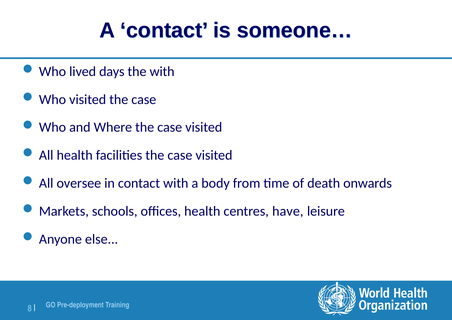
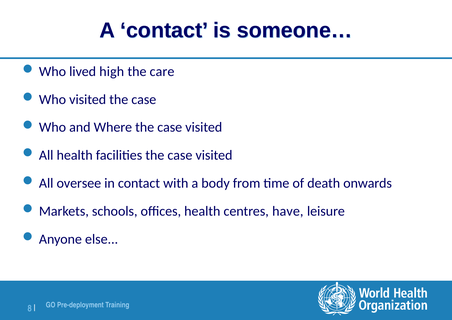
days: days -> high
the with: with -> care
